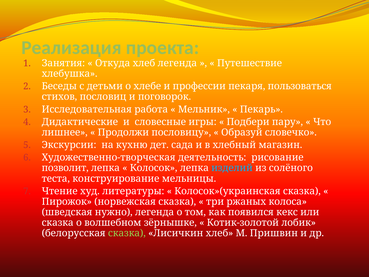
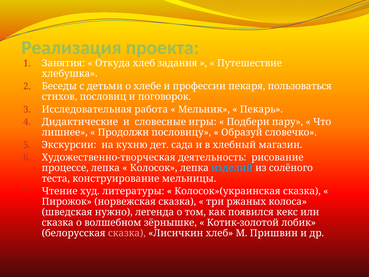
хлеб легенда: легенда -> задания
позволит: позволит -> процессе
сказка at (127, 233) colour: light green -> pink
